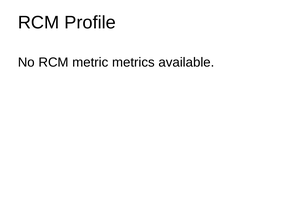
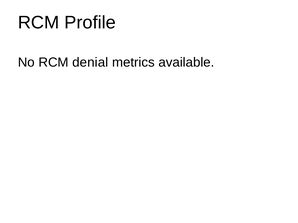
metric: metric -> denial
